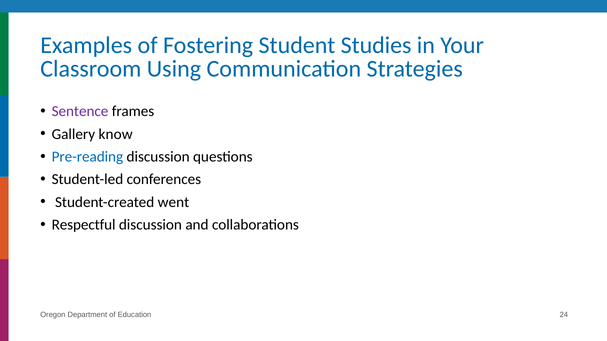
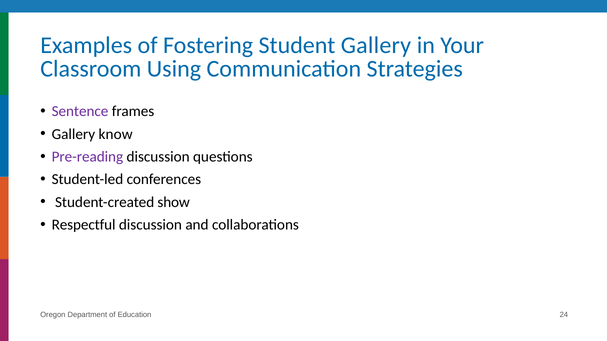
Student Studies: Studies -> Gallery
Pre-reading colour: blue -> purple
went: went -> show
